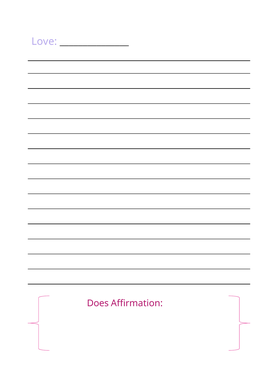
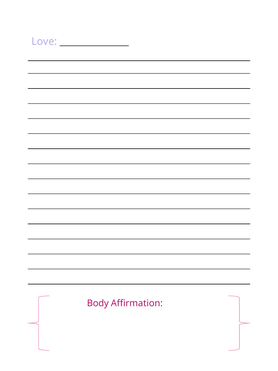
Does: Does -> Body
